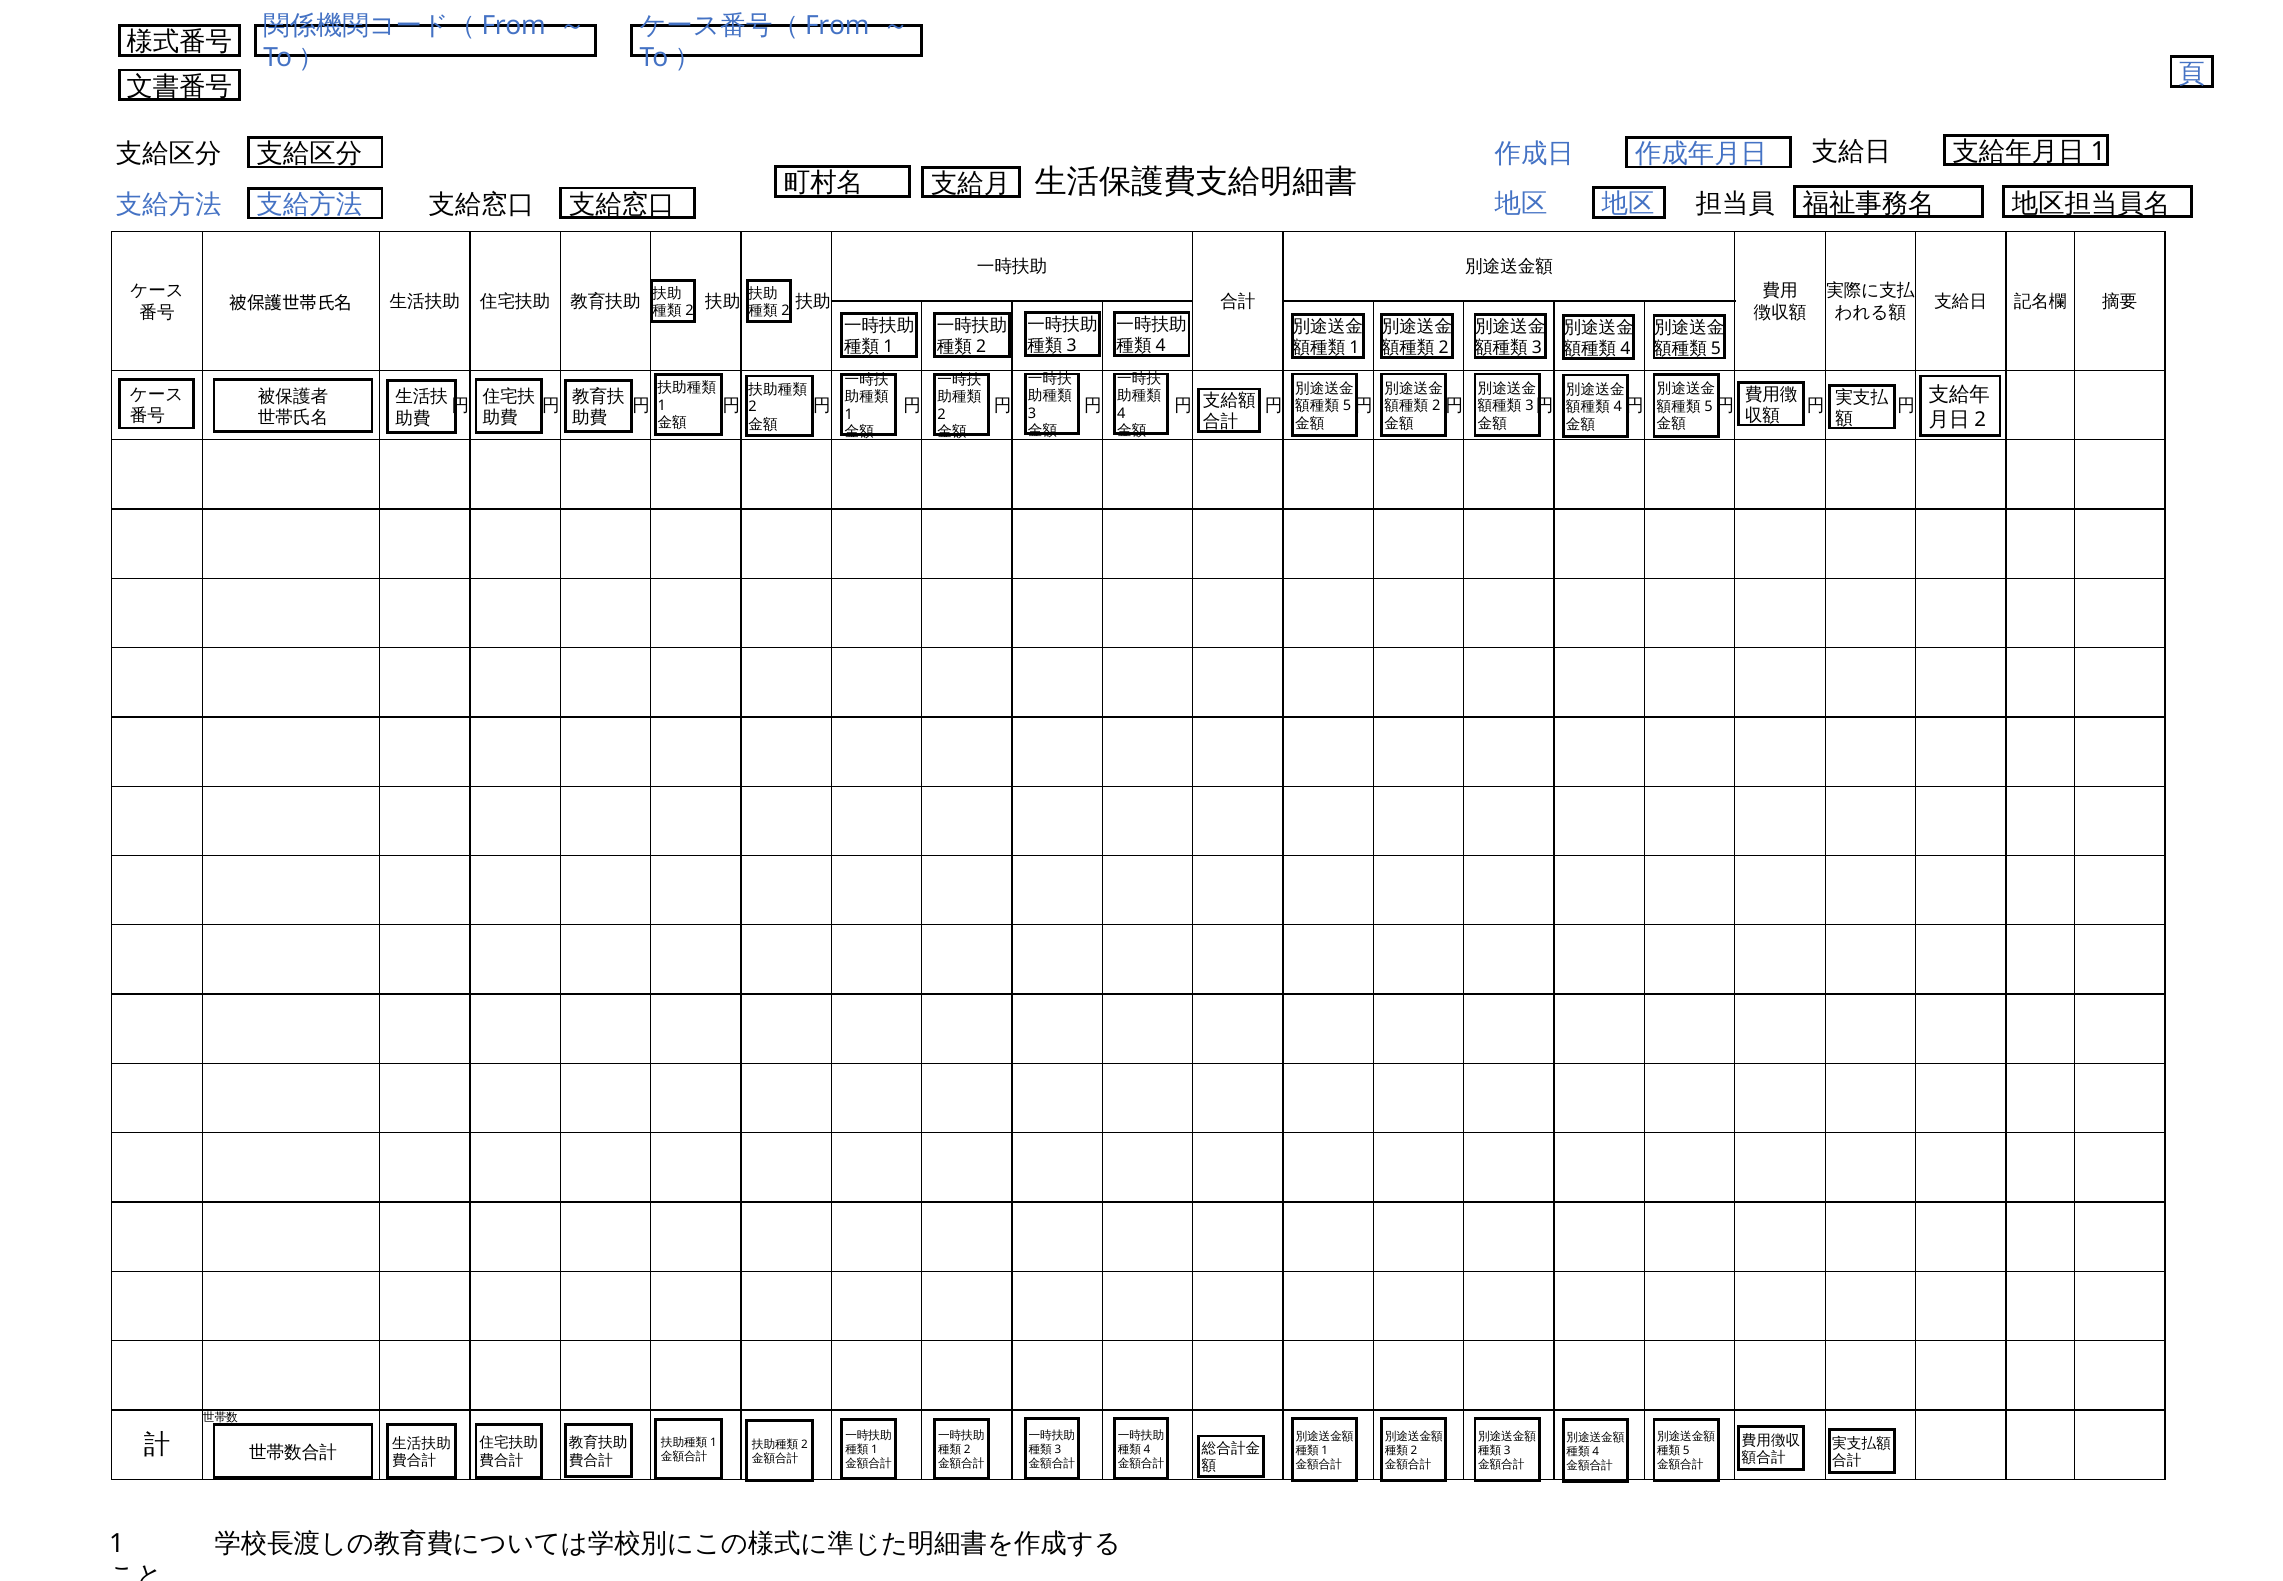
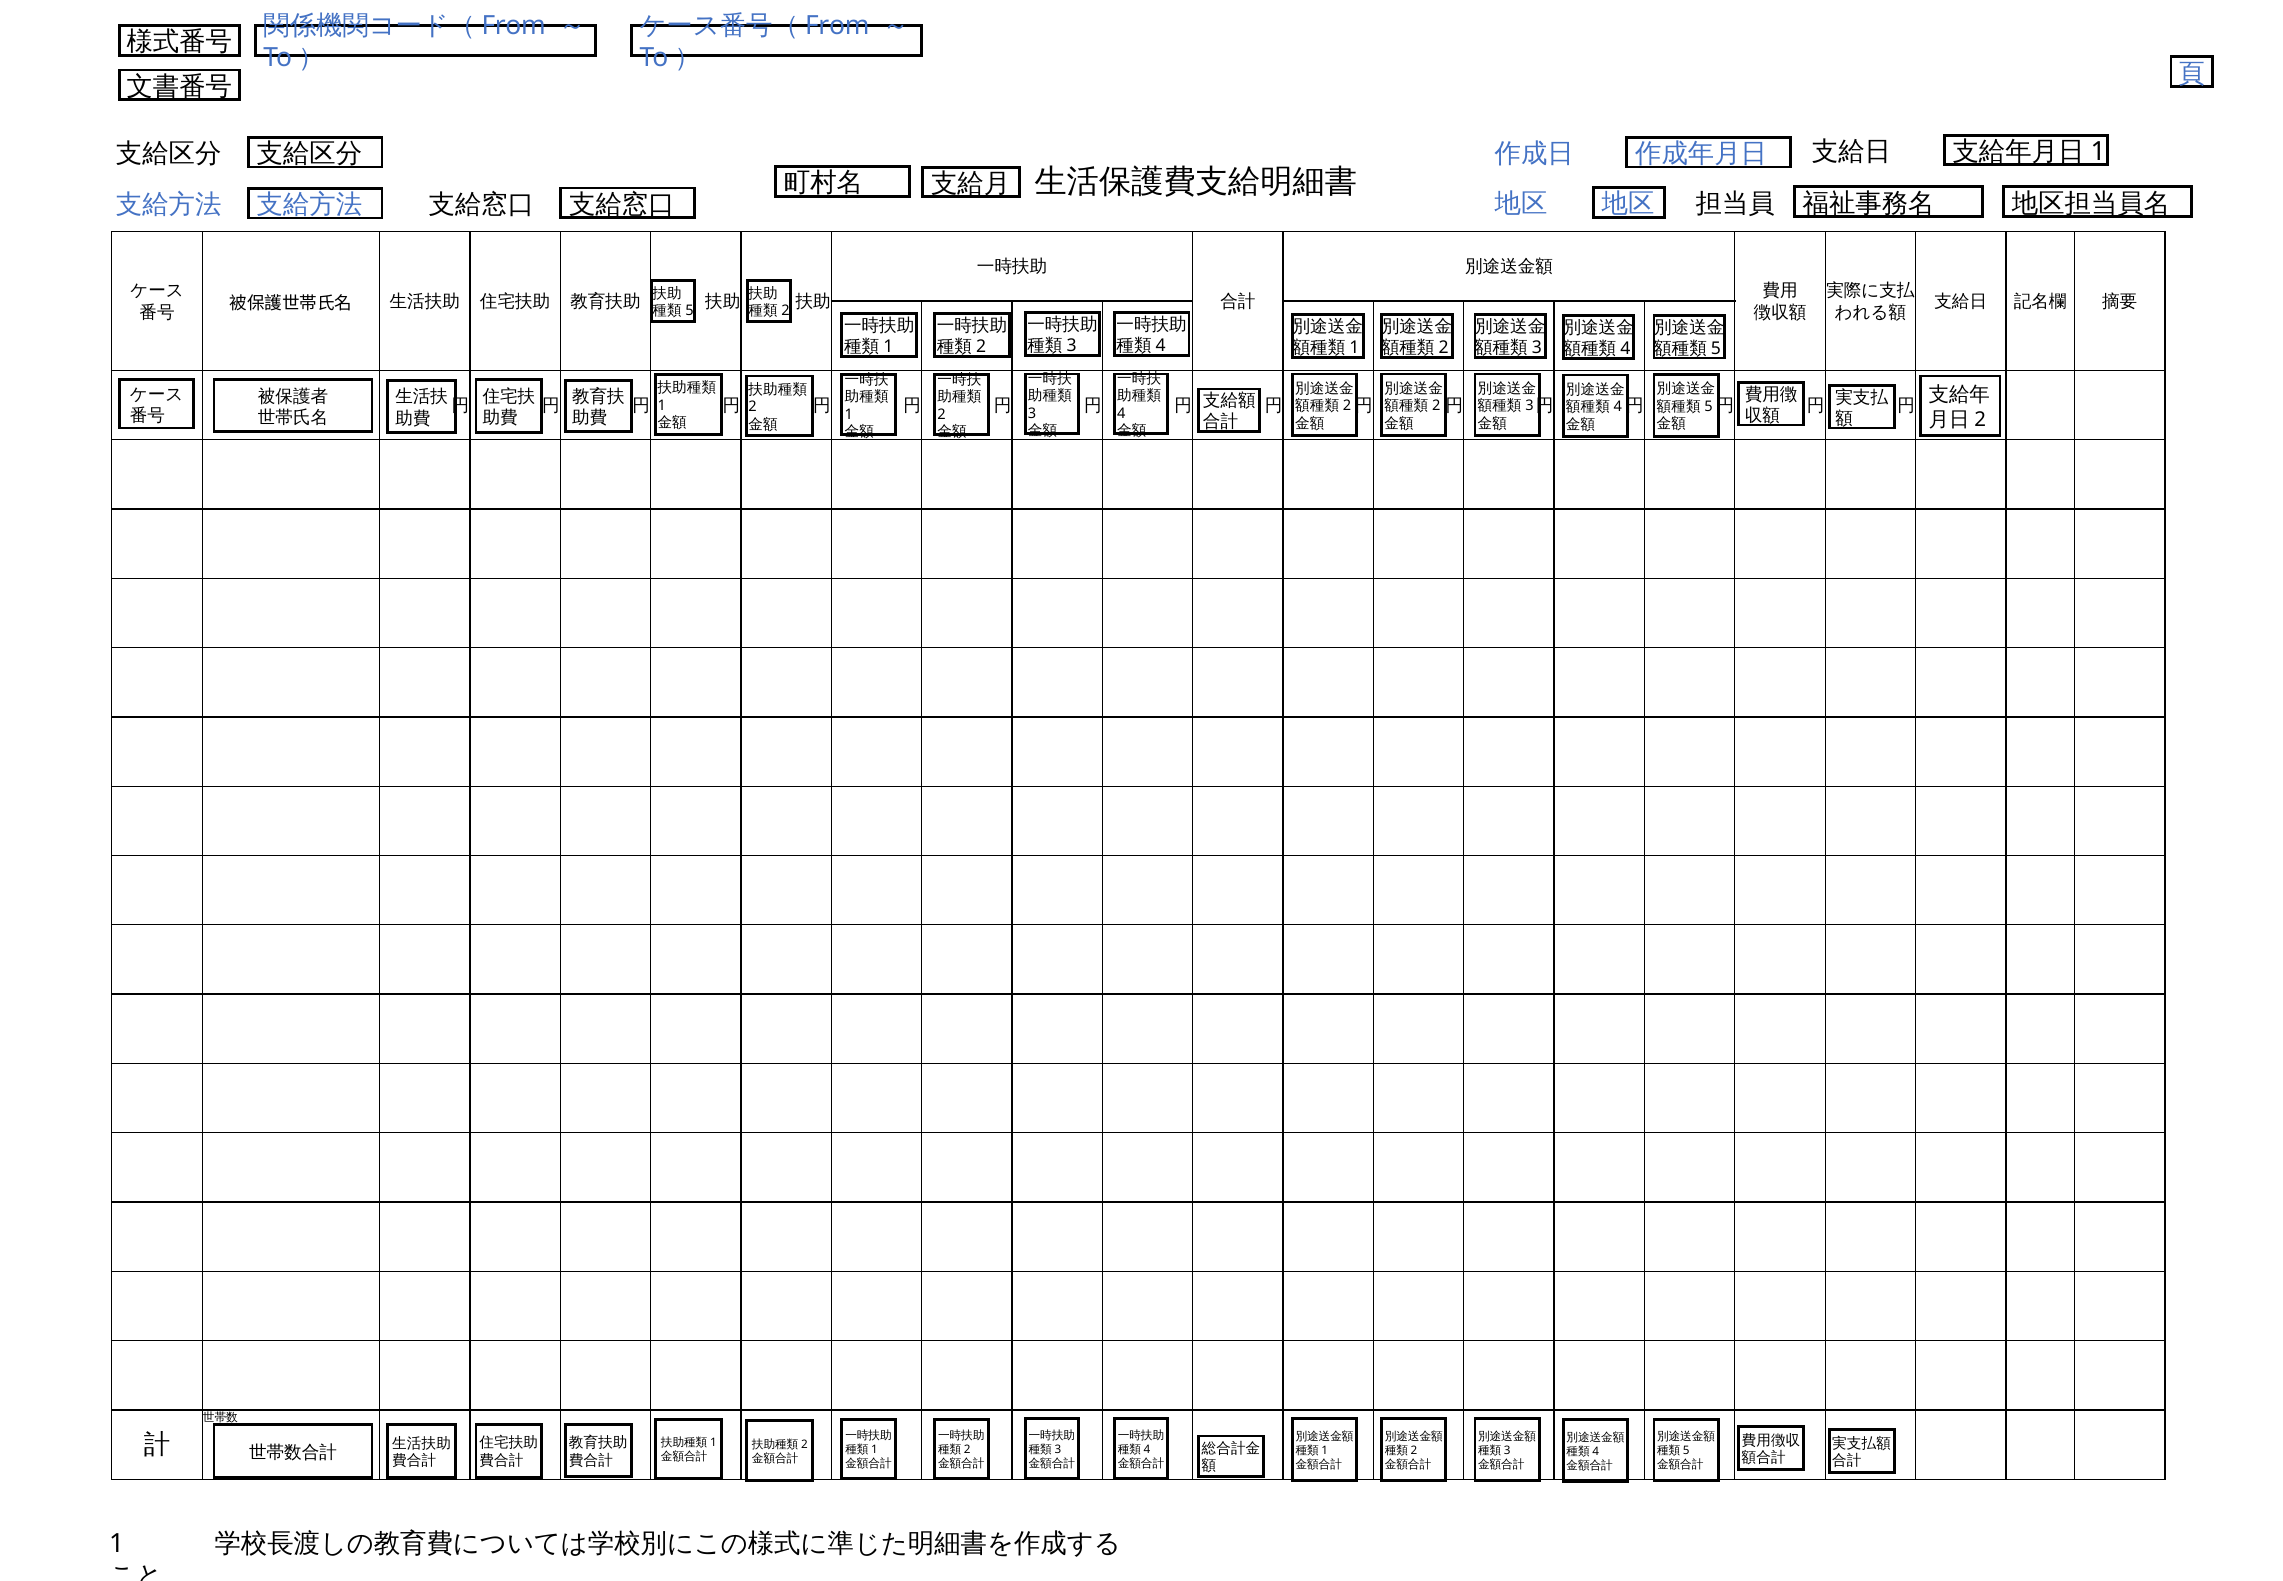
2 at (689, 311): 2 -> 5
5 at (1347, 406): 5 -> 2
